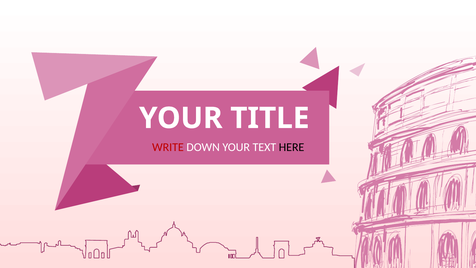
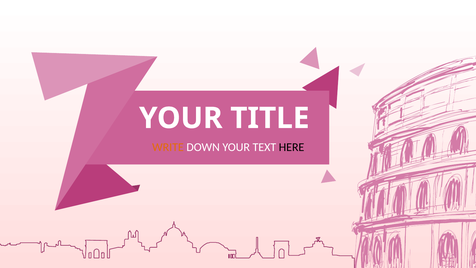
WRITE colour: red -> orange
